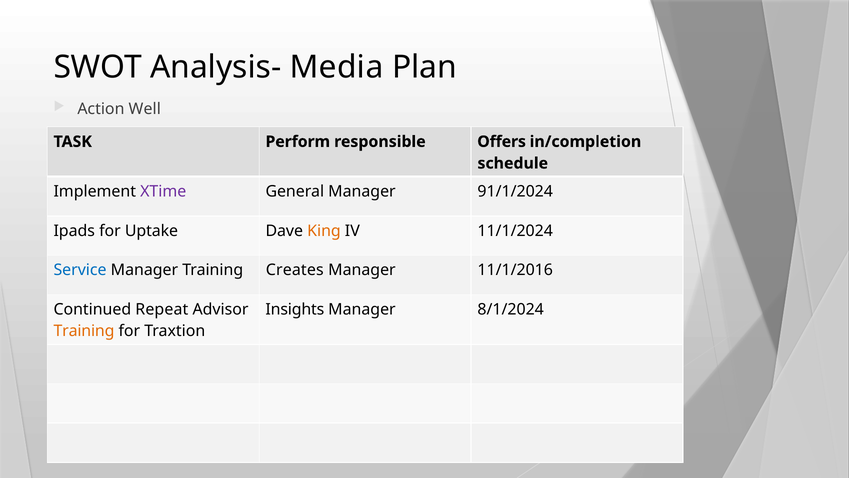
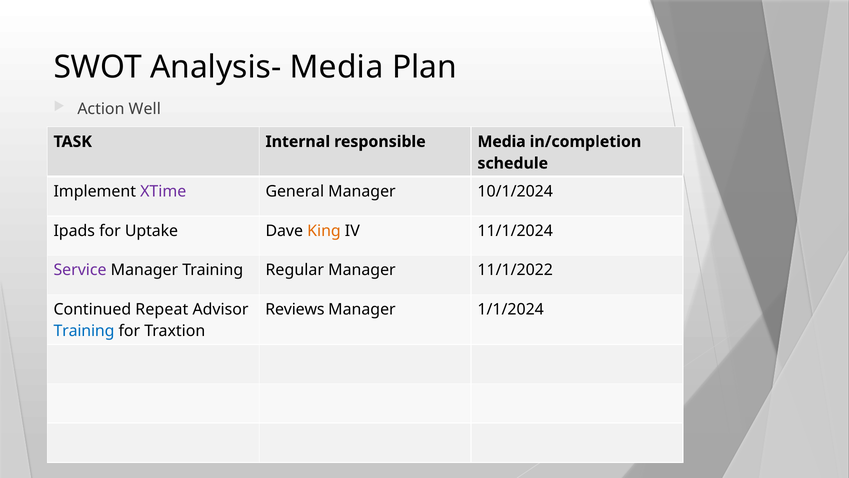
Perform: Perform -> Internal
responsible Offers: Offers -> Media
91/1/2024: 91/1/2024 -> 10/1/2024
Service colour: blue -> purple
Creates: Creates -> Regular
11/1/2016: 11/1/2016 -> 11/1/2022
Insights: Insights -> Reviews
8/1/2024: 8/1/2024 -> 1/1/2024
Training at (84, 331) colour: orange -> blue
